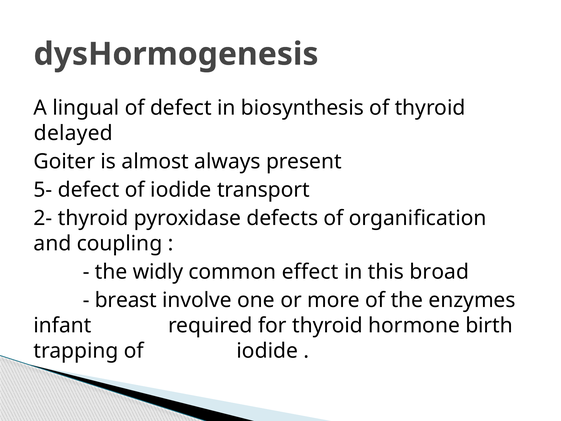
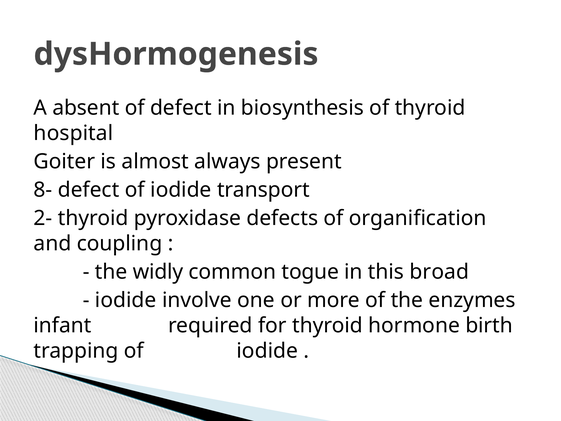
lingual: lingual -> absent
delayed: delayed -> hospital
5-: 5- -> 8-
effect: effect -> togue
breast at (126, 300): breast -> iodide
